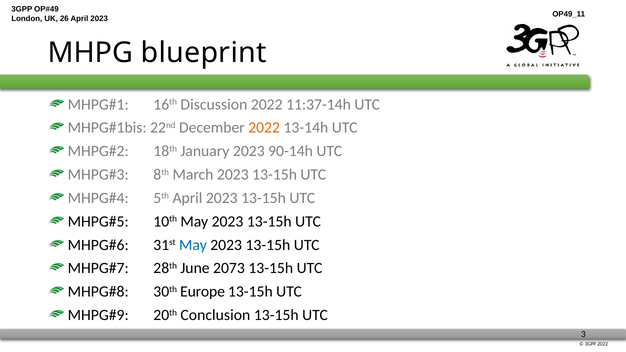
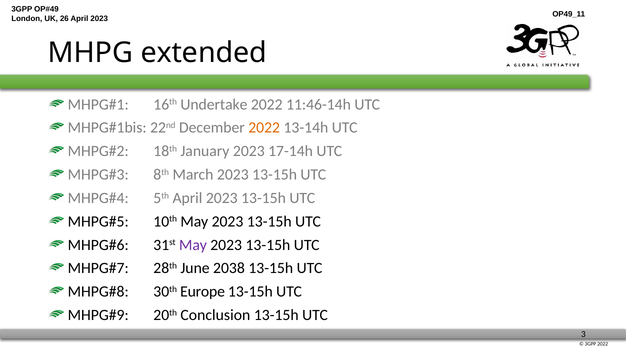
blueprint: blueprint -> extended
Discussion: Discussion -> Undertake
11:37-14h: 11:37-14h -> 11:46-14h
90-14h: 90-14h -> 17-14h
May at (193, 245) colour: blue -> purple
2073: 2073 -> 2038
